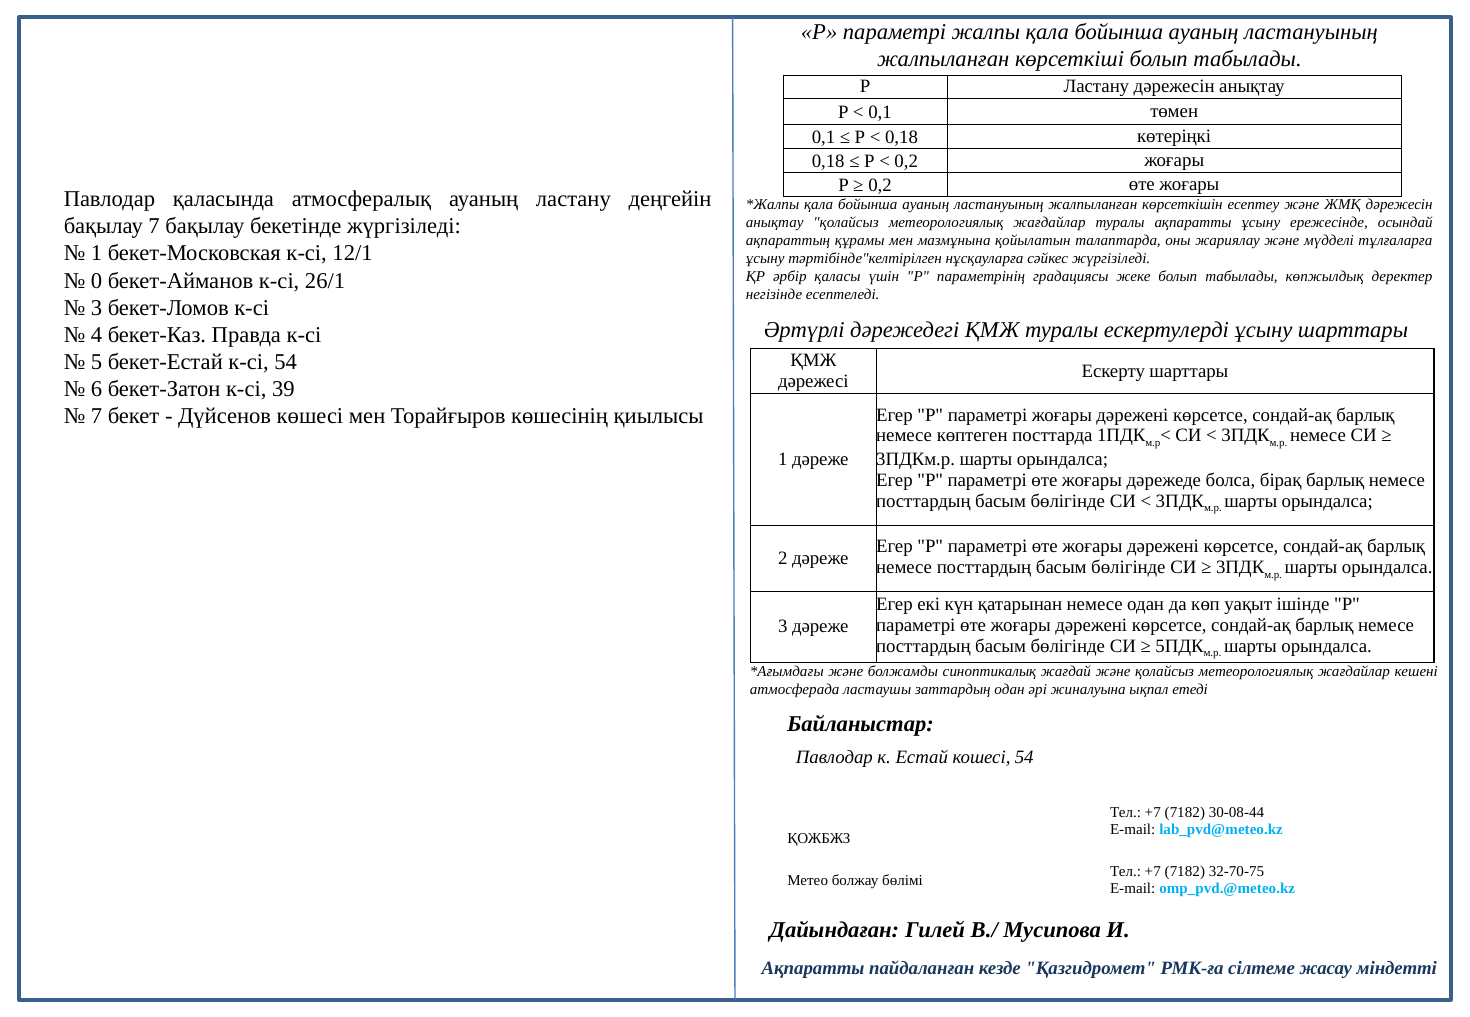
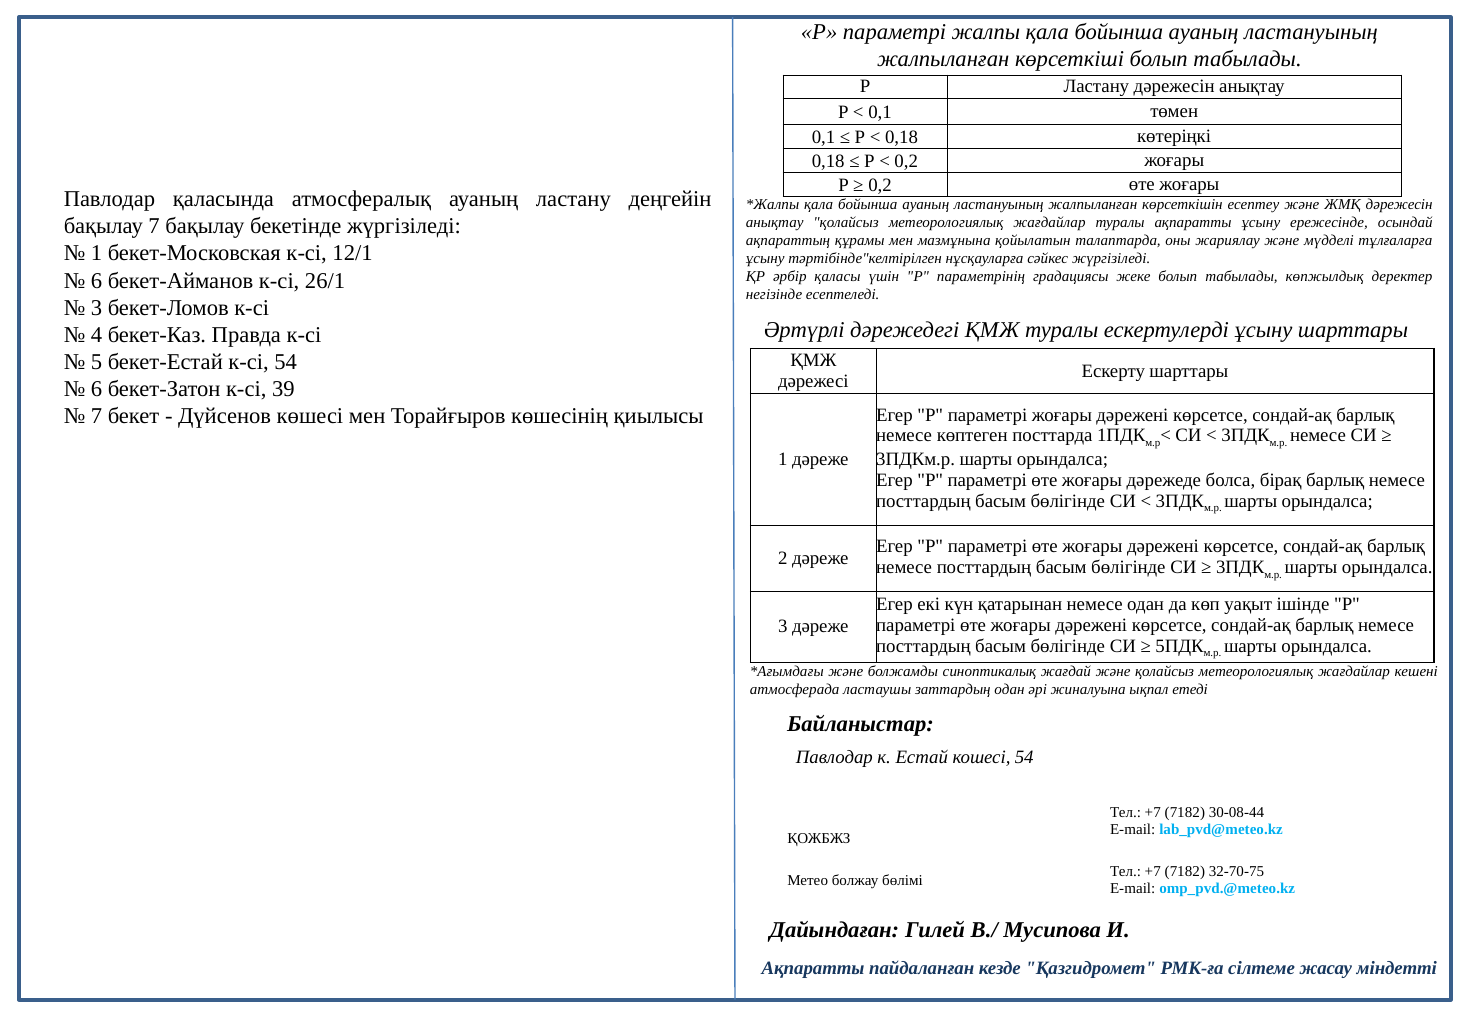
0 at (97, 281): 0 -> 6
